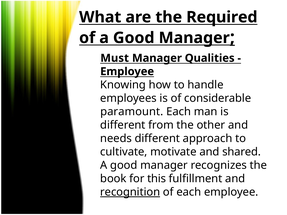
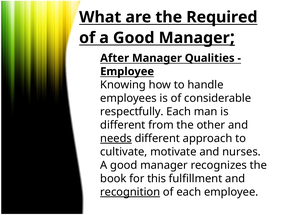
Must: Must -> After
paramount: paramount -> respectfully
needs underline: none -> present
shared: shared -> nurses
